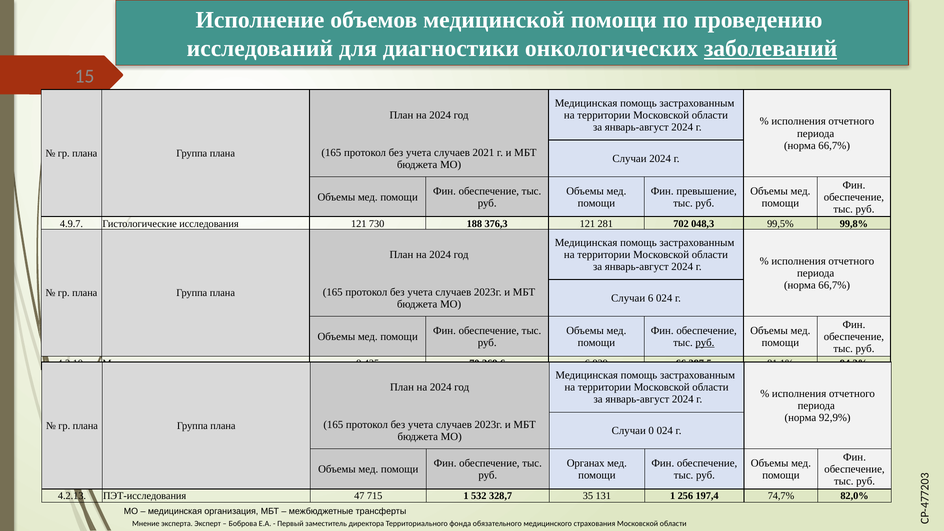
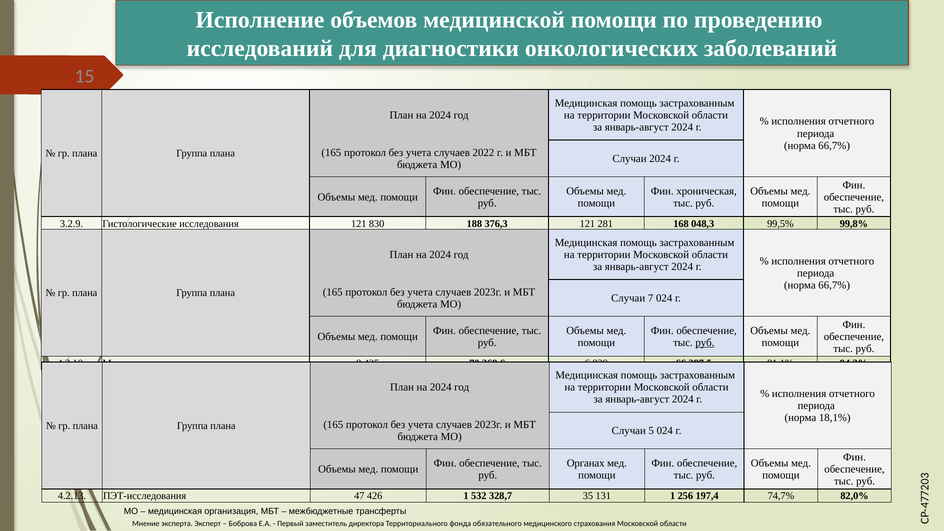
заболеваний underline: present -> none
2021: 2021 -> 2022
превышение: превышение -> хроническая
4.9.7: 4.9.7 -> 3.2.9
730: 730 -> 830
702: 702 -> 168
Случаи 6: 6 -> 7
92,9%: 92,9% -> 18,1%
Случаи 0: 0 -> 5
715: 715 -> 426
